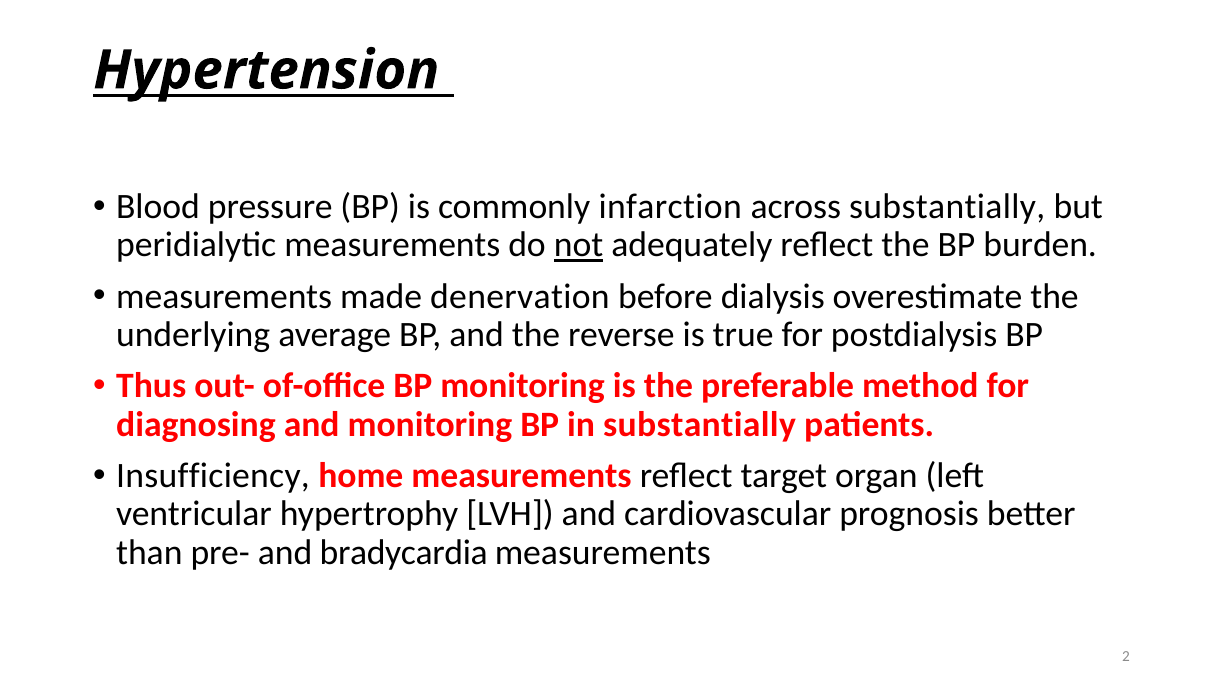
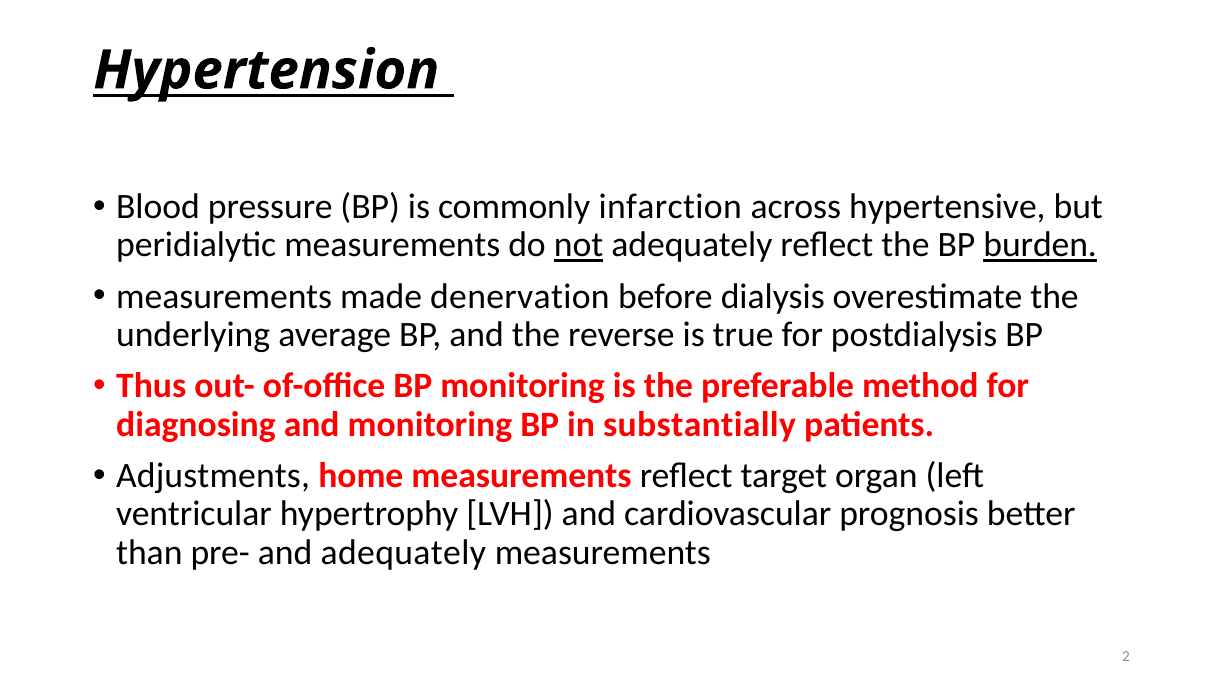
across substantially: substantially -> hypertensive
burden underline: none -> present
Insufficiency: Insufficiency -> Adjustments
and bradycardia: bradycardia -> adequately
